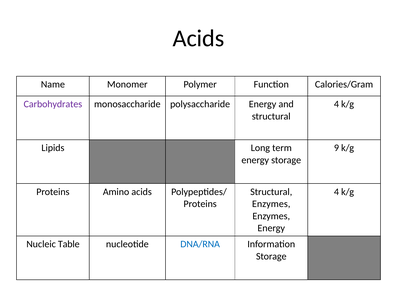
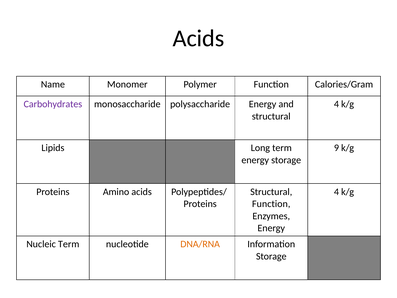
Enzymes at (271, 204): Enzymes -> Function
Nucleic Table: Table -> Term
DNA/RNA colour: blue -> orange
